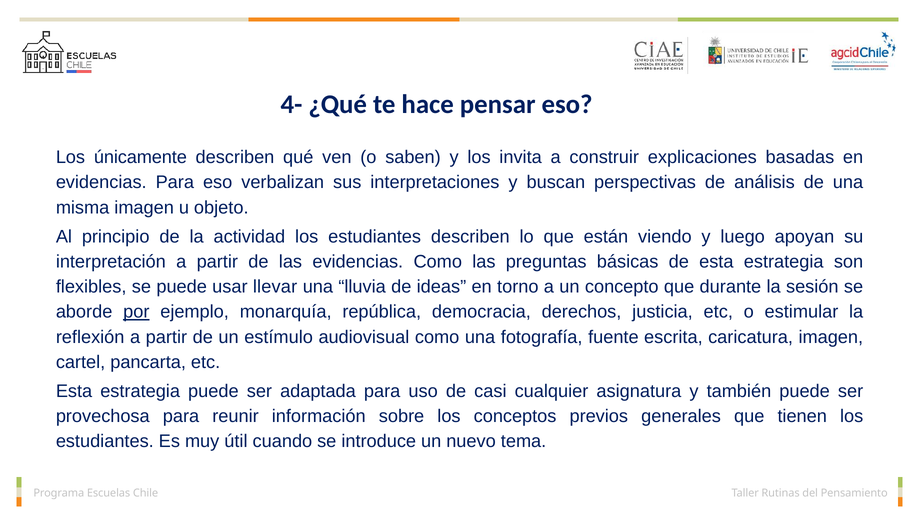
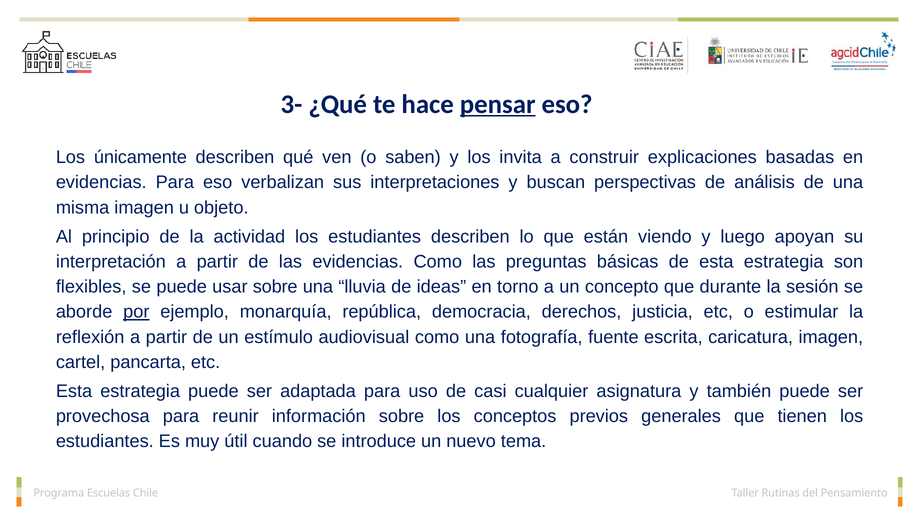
4-: 4- -> 3-
pensar underline: none -> present
usar llevar: llevar -> sobre
